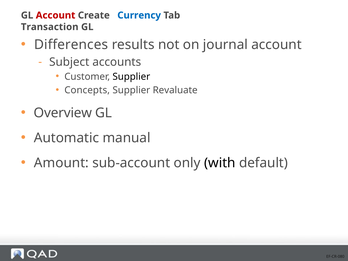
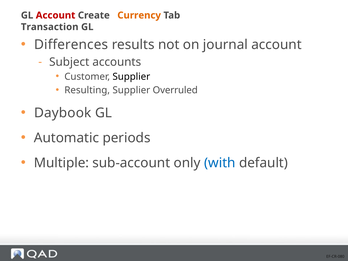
Currency colour: blue -> orange
Concepts: Concepts -> Resulting
Revaluate: Revaluate -> Overruled
Overview: Overview -> Daybook
manual: manual -> periods
Amount: Amount -> Multiple
with colour: black -> blue
